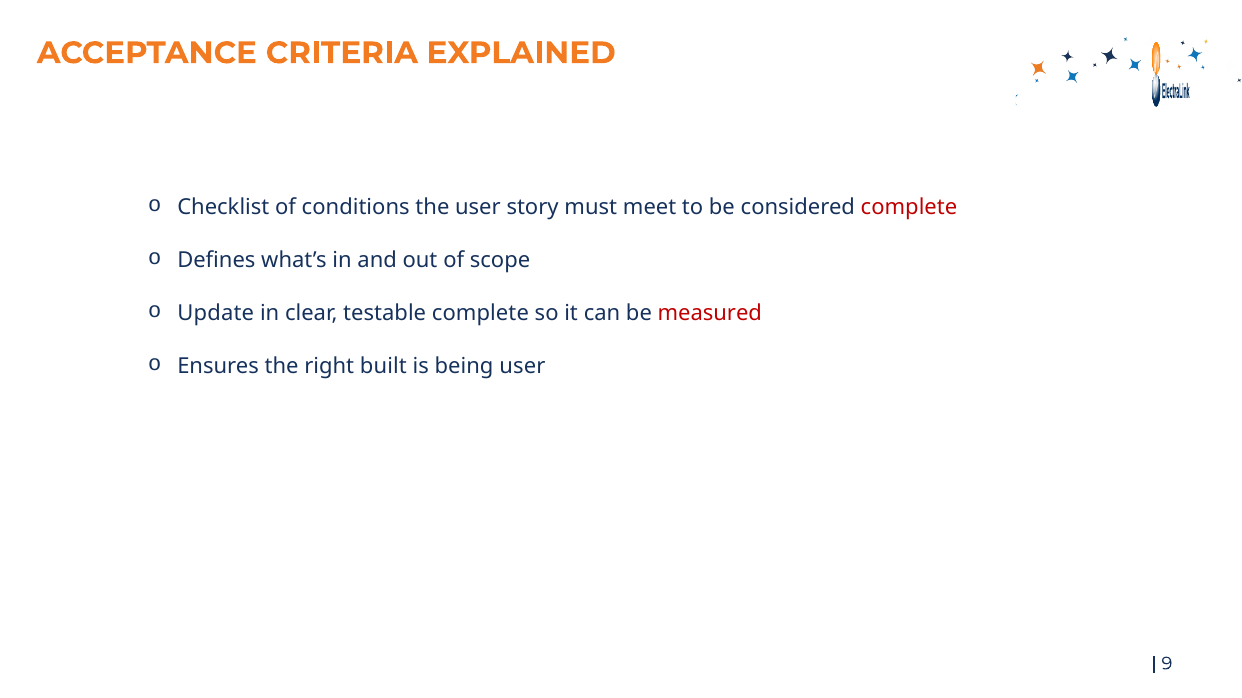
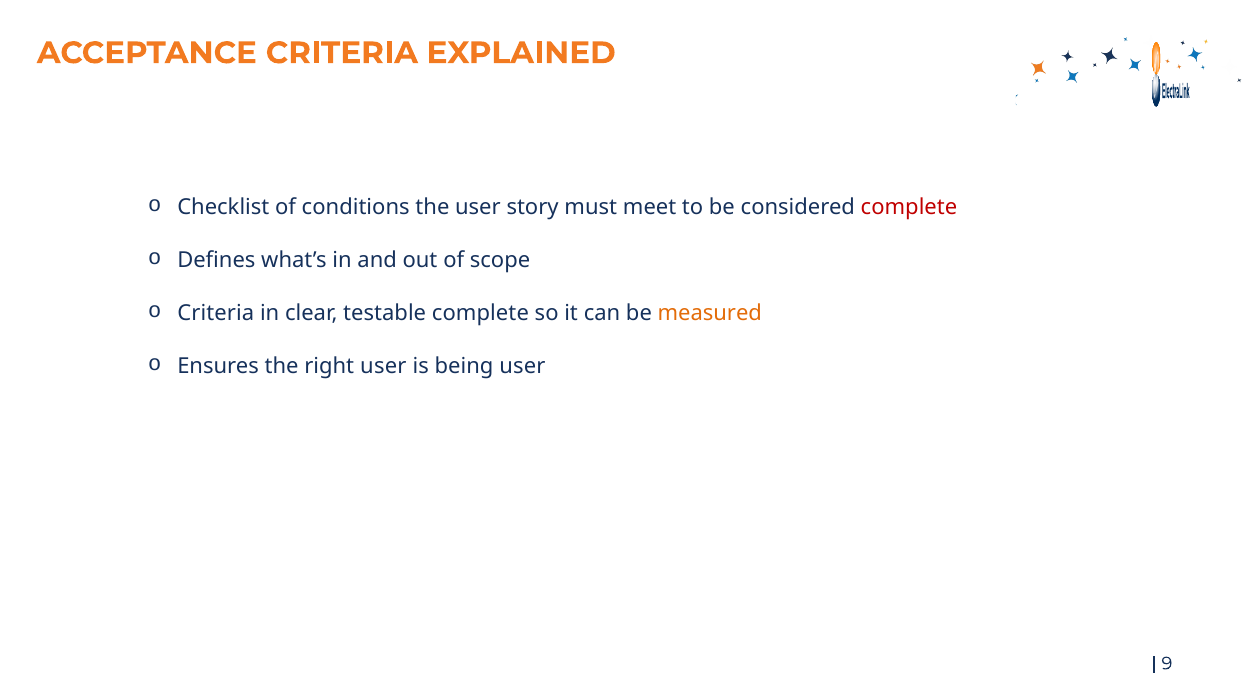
Update at (216, 313): Update -> Criteria
measured colour: red -> orange
right built: built -> user
